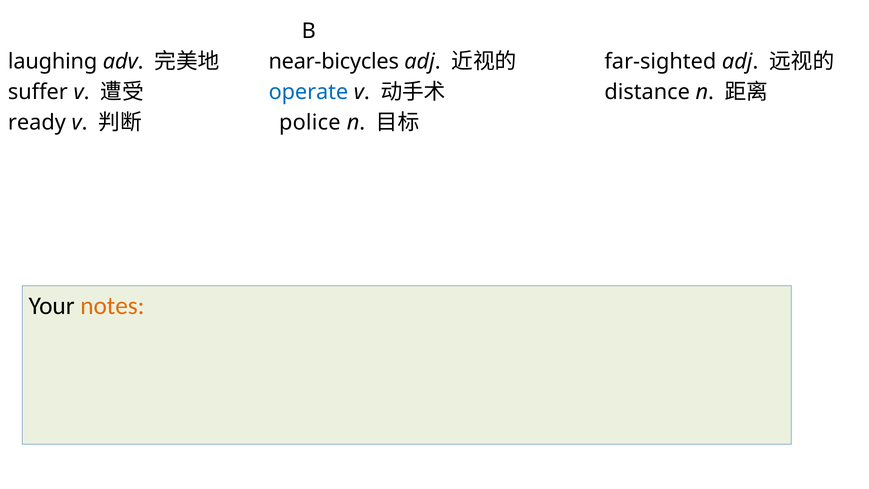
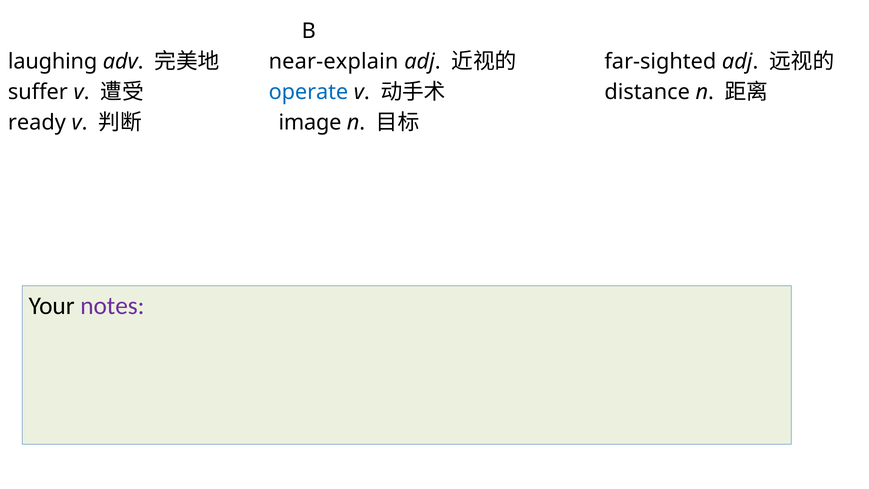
near-bicycles: near-bicycles -> near-explain
police: police -> image
notes colour: orange -> purple
